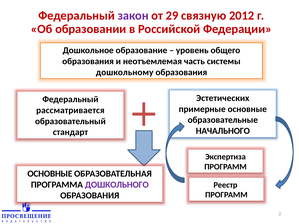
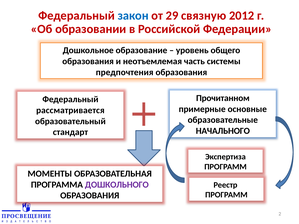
закон colour: purple -> blue
дошкольному: дошкольному -> предпочтения
Эстетических: Эстетических -> Прочитанном
ОСНОВНЫЕ at (50, 174): ОСНОВНЫЕ -> МОМЕНТЫ
